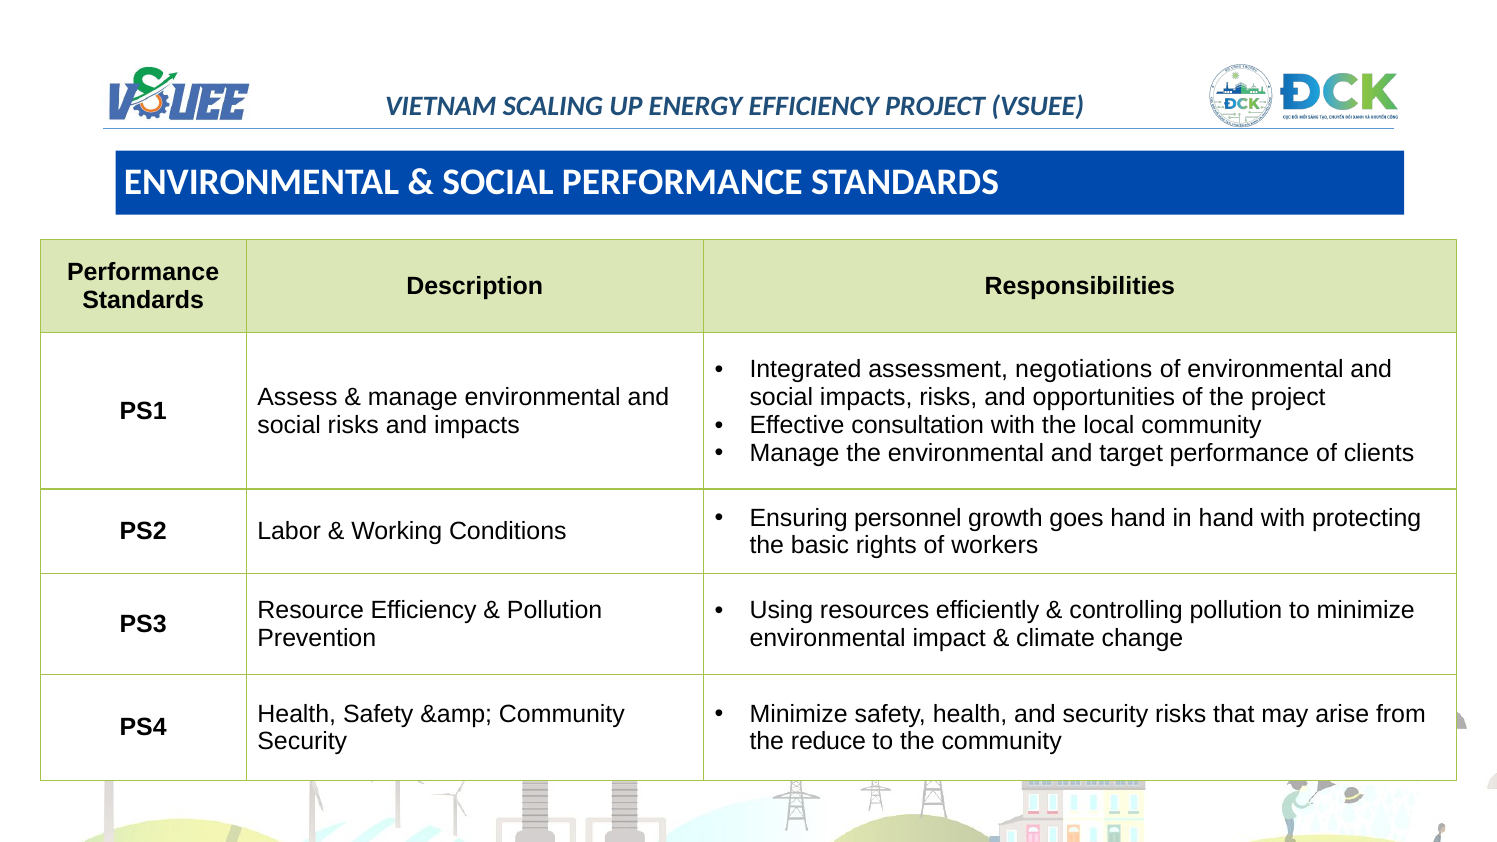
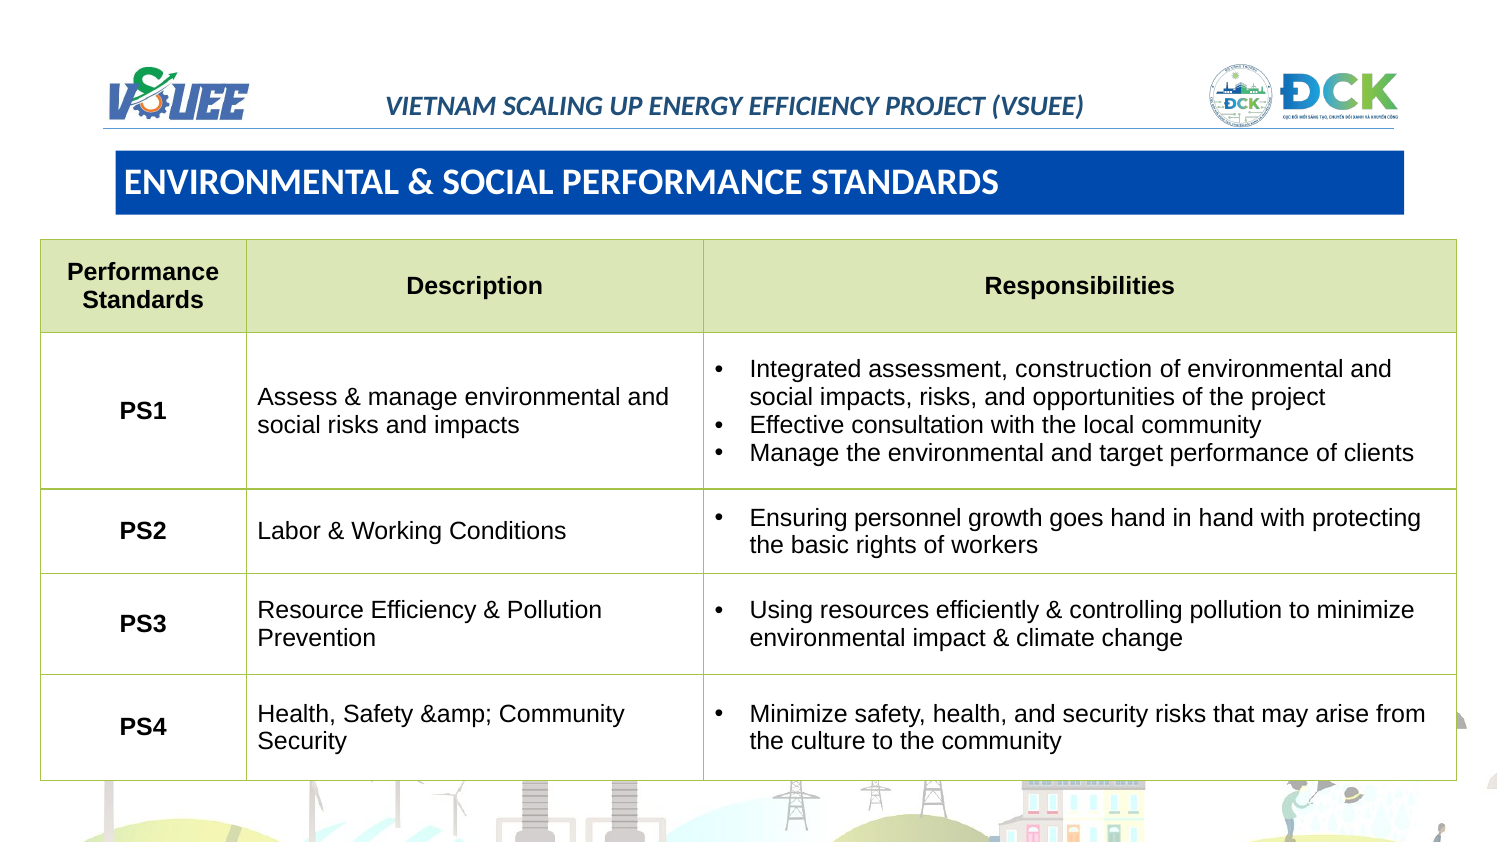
negotiations: negotiations -> construction
reduce: reduce -> culture
